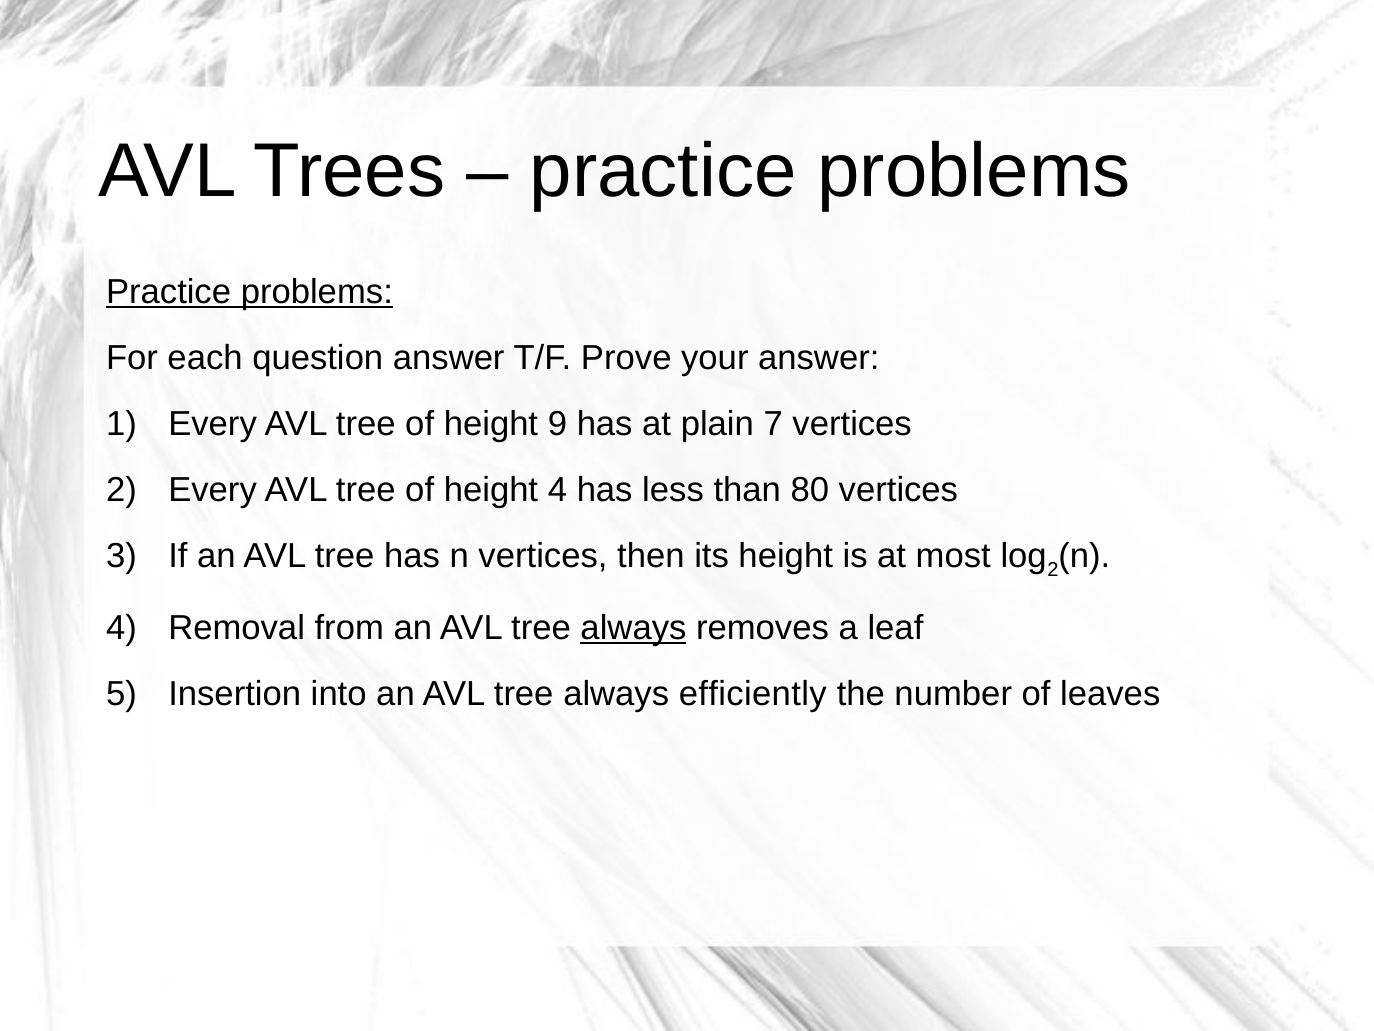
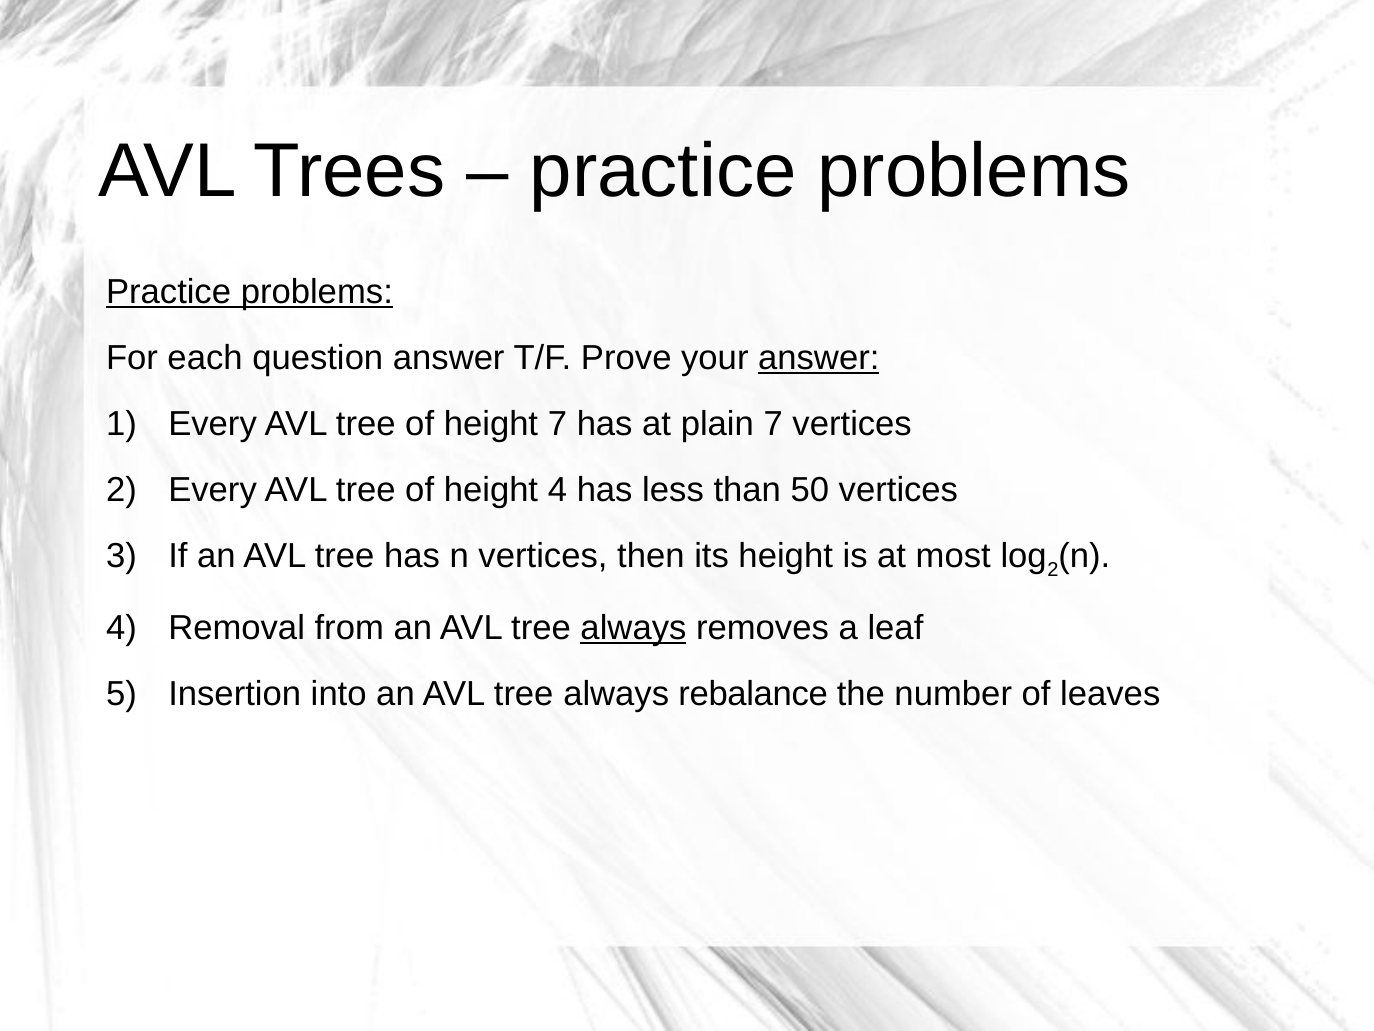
answer at (819, 358) underline: none -> present
height 9: 9 -> 7
80: 80 -> 50
efficiently: efficiently -> rebalance
